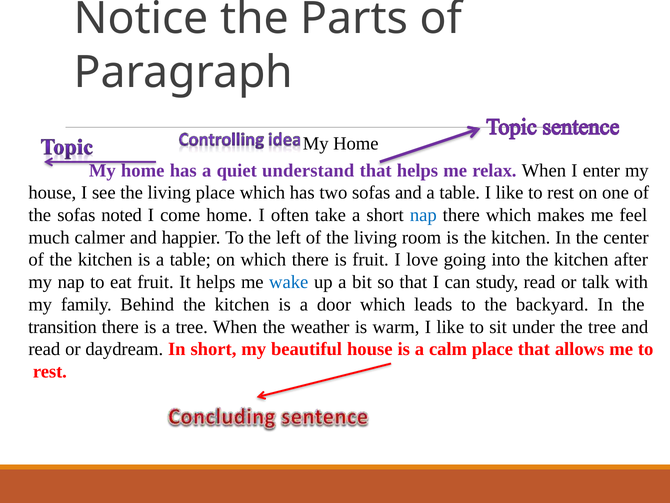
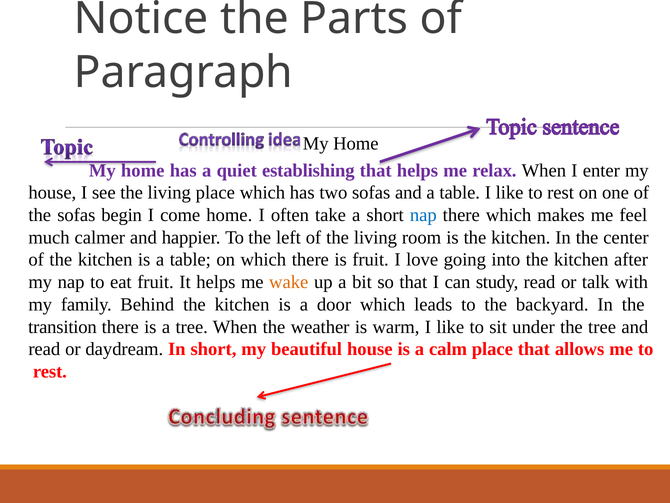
understand: understand -> establishing
noted: noted -> begin
wake colour: blue -> orange
